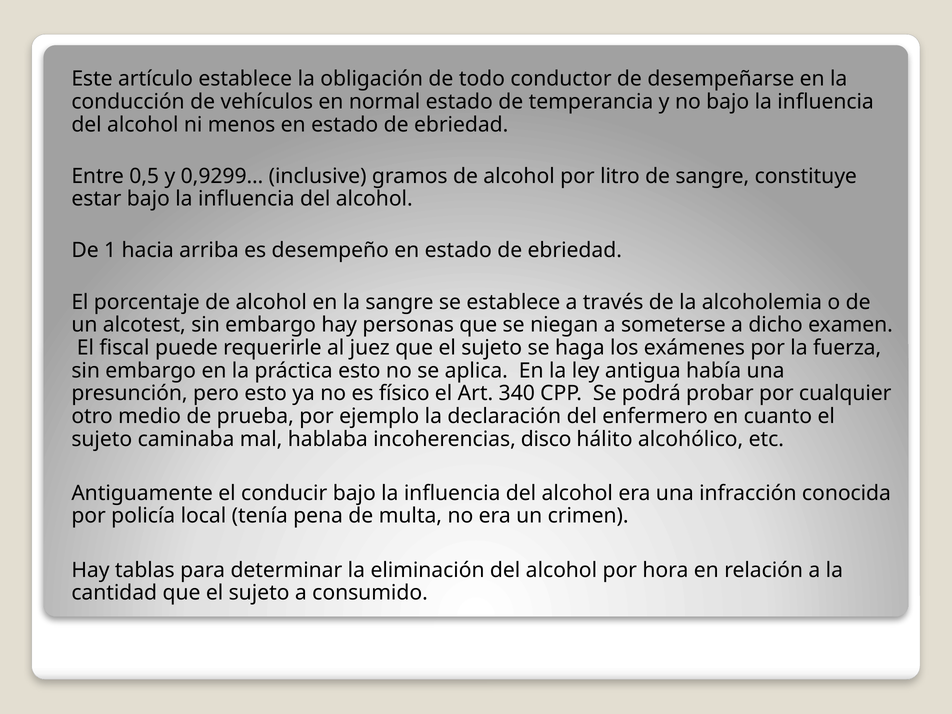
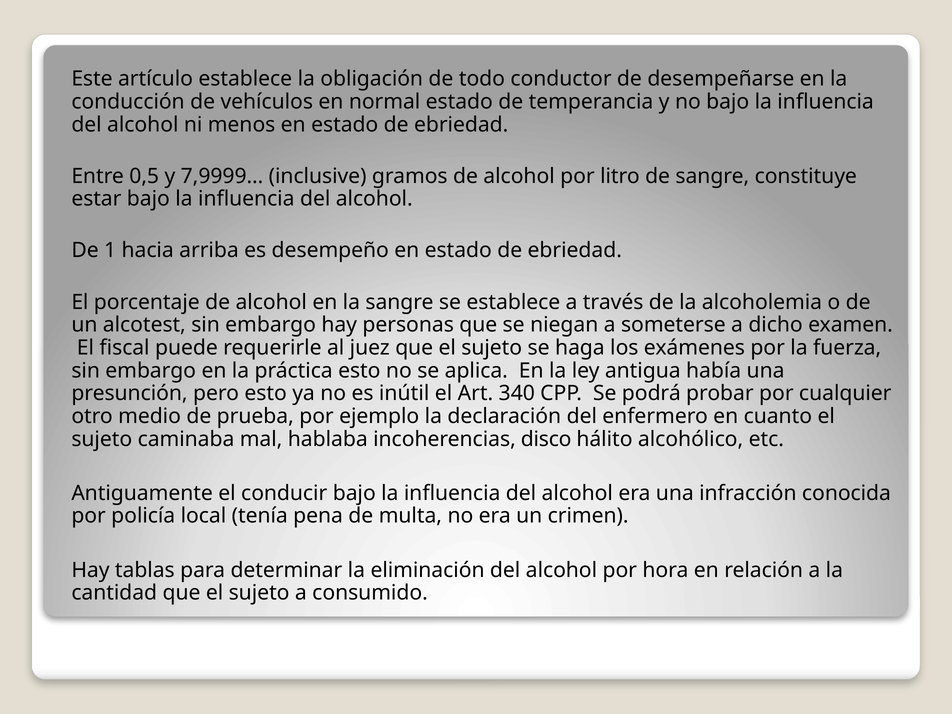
0,9299…: 0,9299… -> 7,9999…
físico: físico -> inútil
